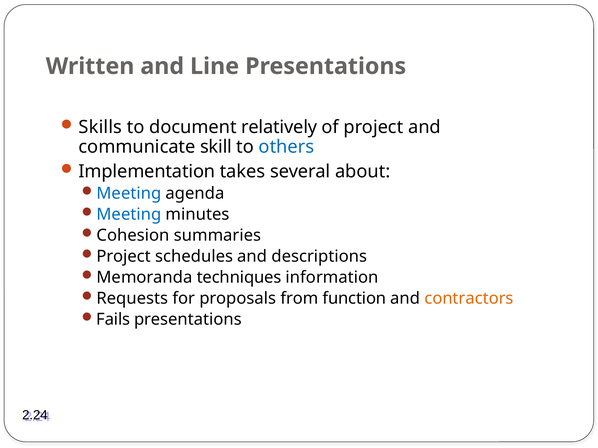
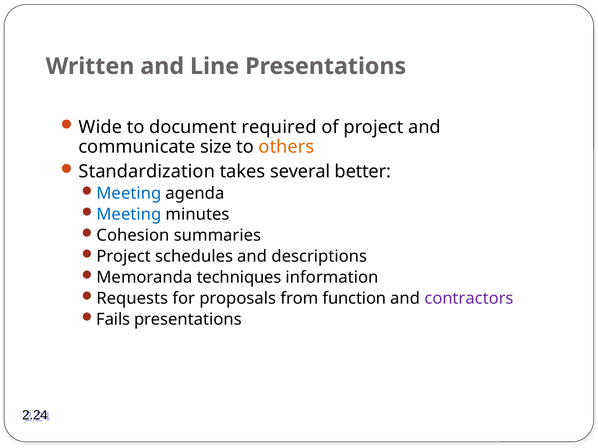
Skills: Skills -> Wide
relatively: relatively -> required
skill: skill -> size
others colour: blue -> orange
Implementation: Implementation -> Standardization
about: about -> better
contractors colour: orange -> purple
